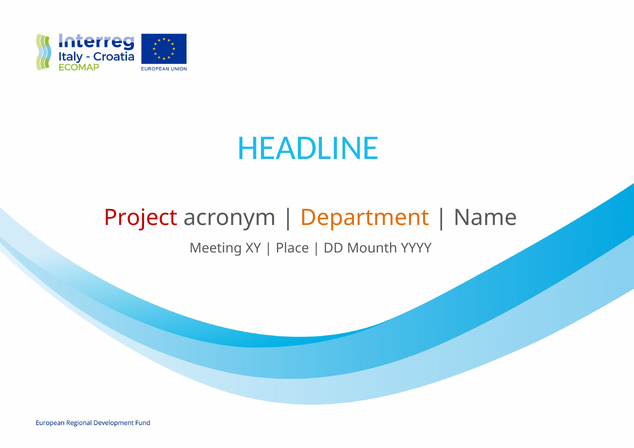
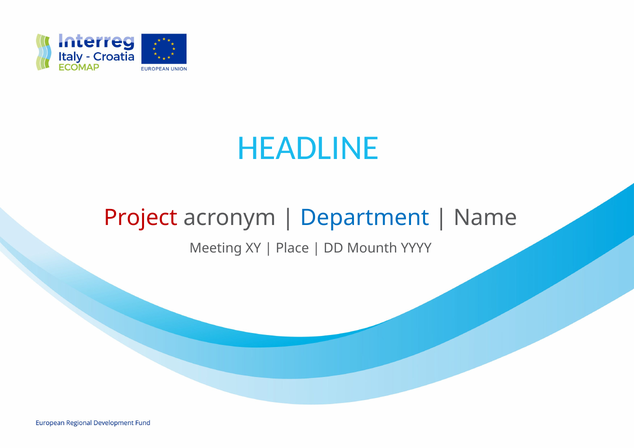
Department colour: orange -> blue
